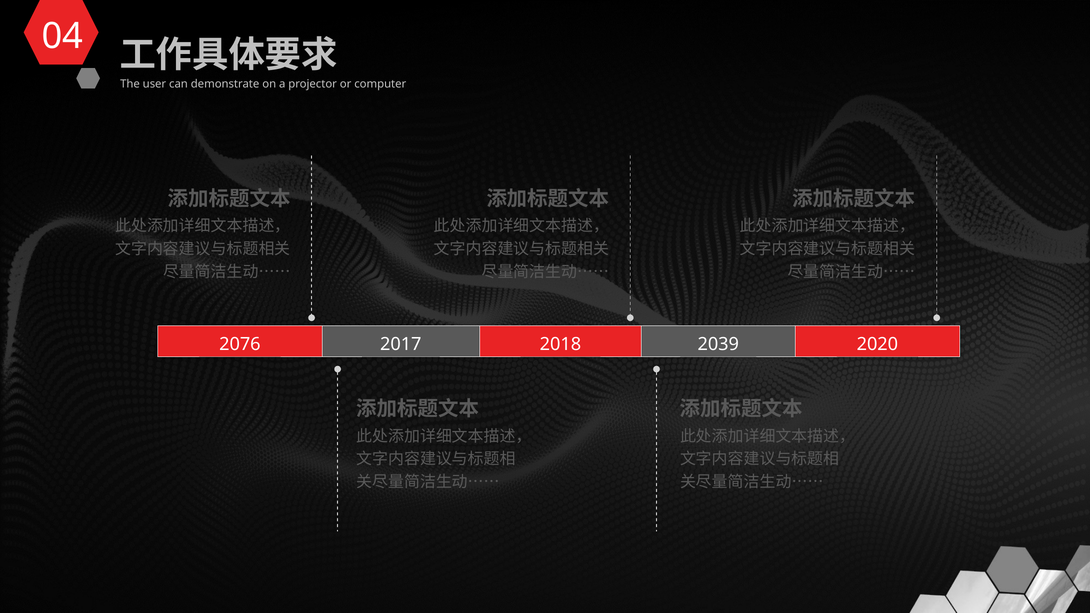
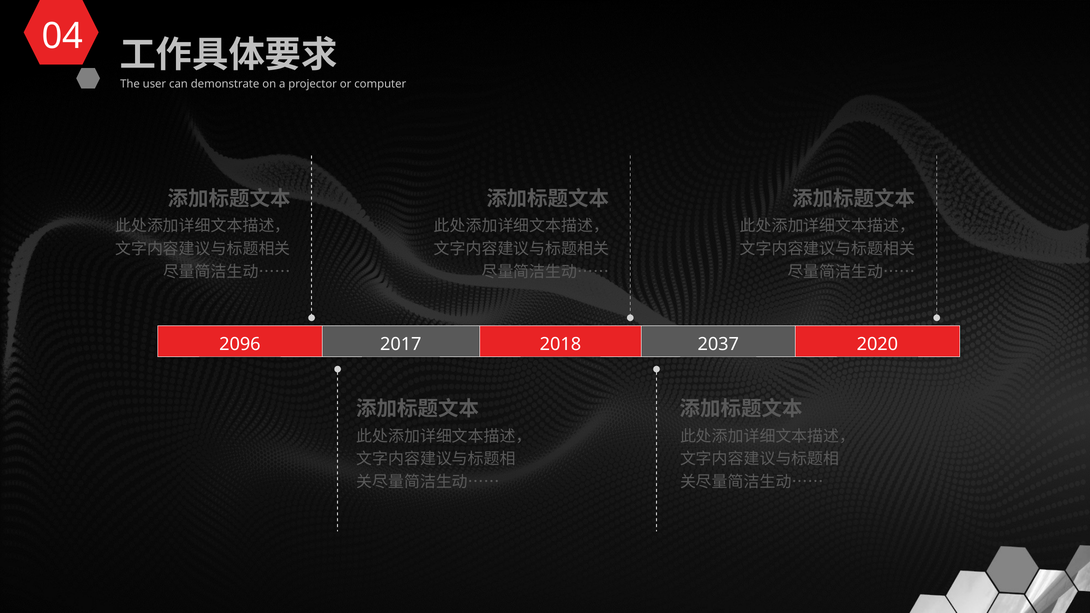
2076: 2076 -> 2096
2039: 2039 -> 2037
